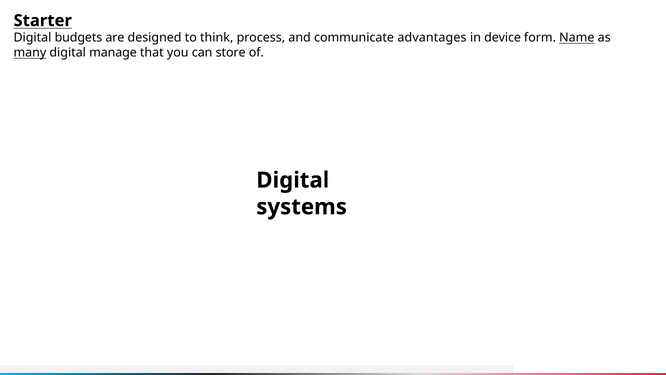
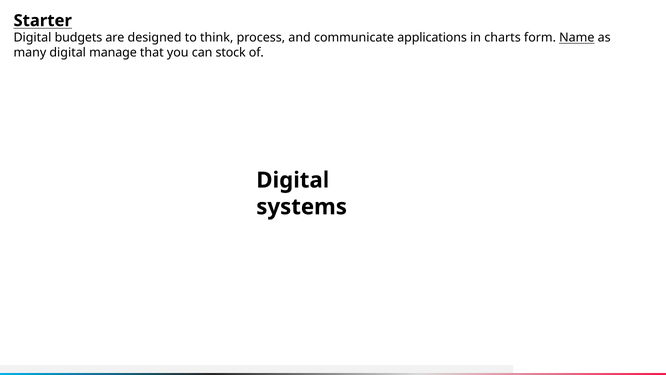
advantages: advantages -> applications
device: device -> charts
many underline: present -> none
store: store -> stock
